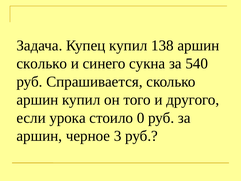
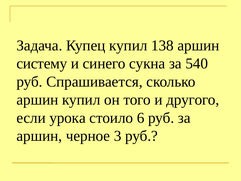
сколько at (42, 63): сколько -> систему
0: 0 -> 6
